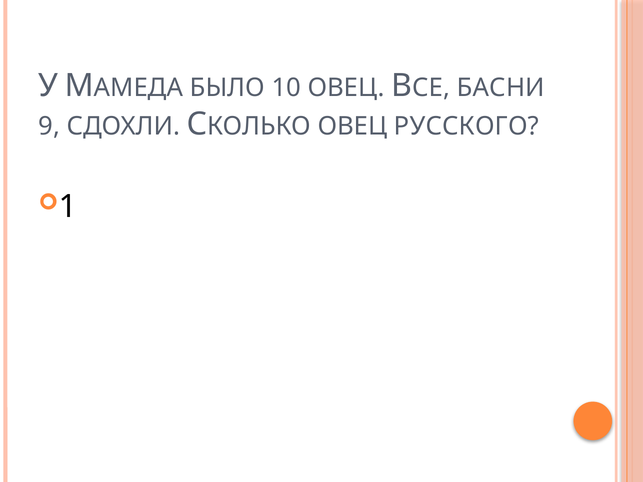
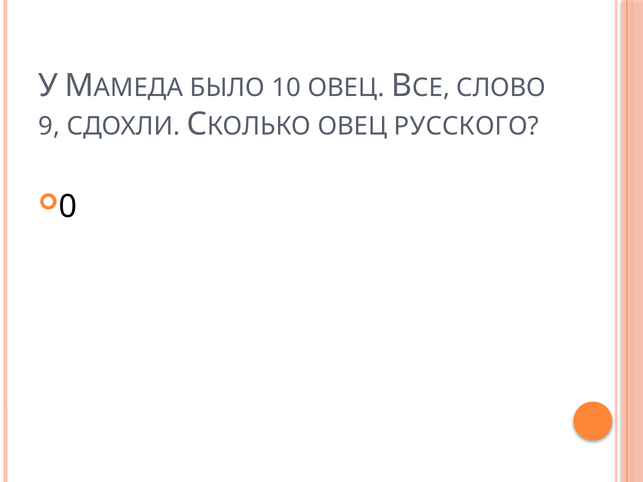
БАСНИ: БАСНИ -> СЛОВО
1: 1 -> 0
